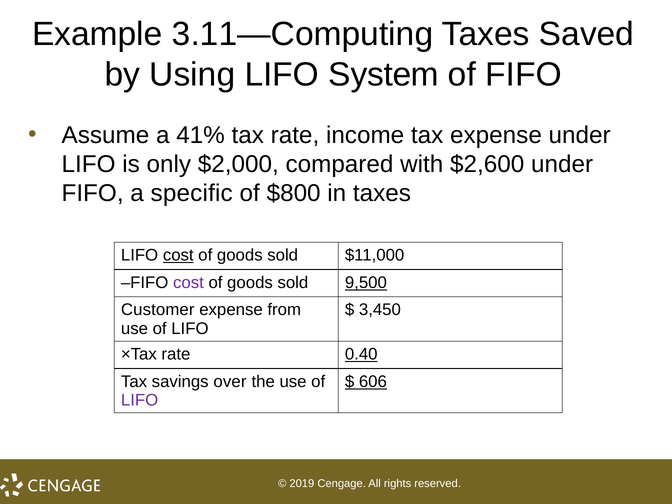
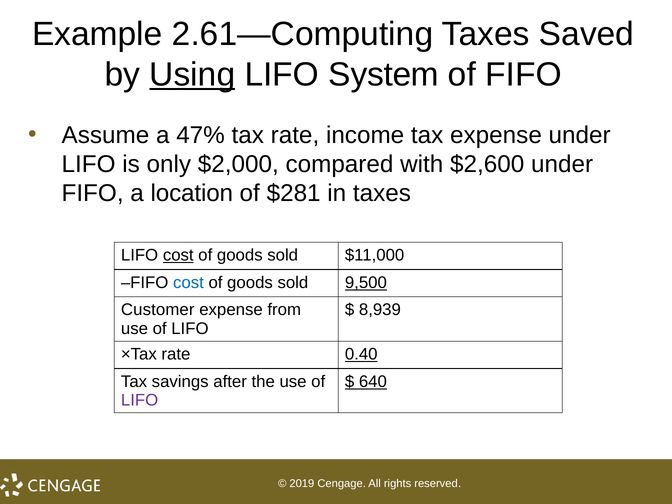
3.11—Computing: 3.11—Computing -> 2.61—Computing
Using underline: none -> present
41%: 41% -> 47%
specific: specific -> location
$800: $800 -> $281
cost at (188, 283) colour: purple -> blue
3,450: 3,450 -> 8,939
over: over -> after
606: 606 -> 640
